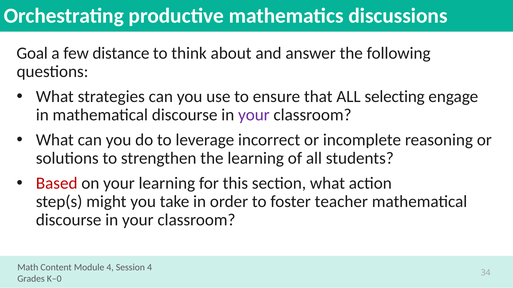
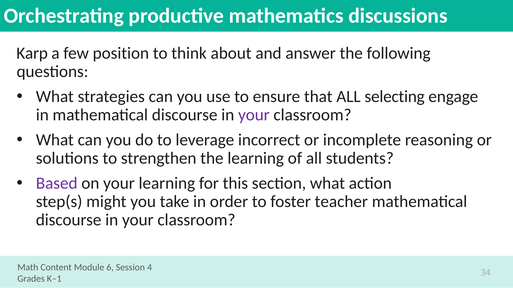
Goal: Goal -> Karp
distance: distance -> position
Based colour: red -> purple
Module 4: 4 -> 6
K–0: K–0 -> K–1
